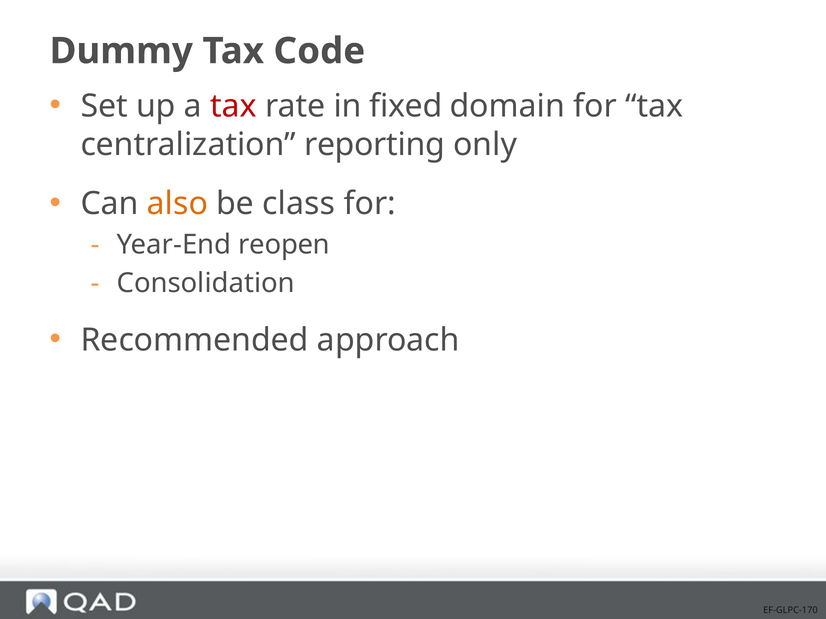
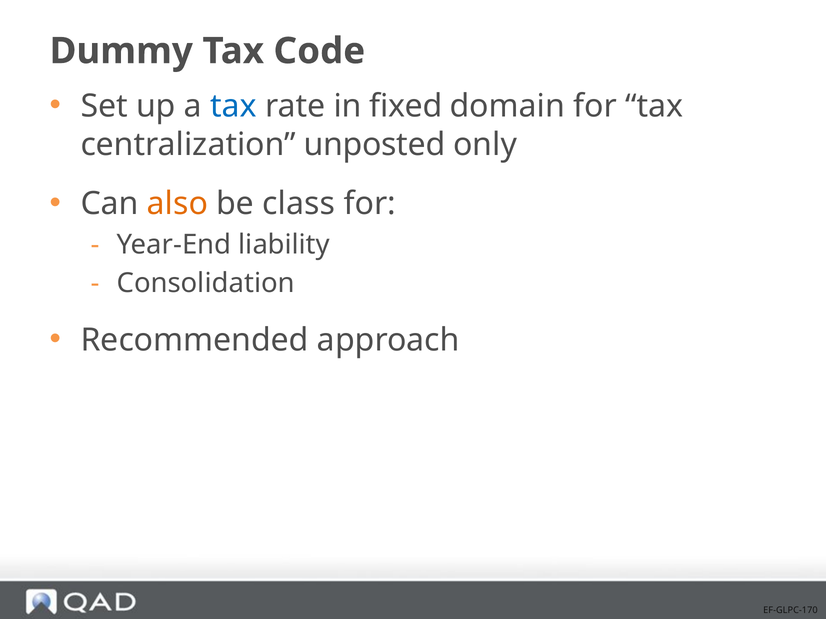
tax at (234, 106) colour: red -> blue
reporting: reporting -> unposted
reopen: reopen -> liability
